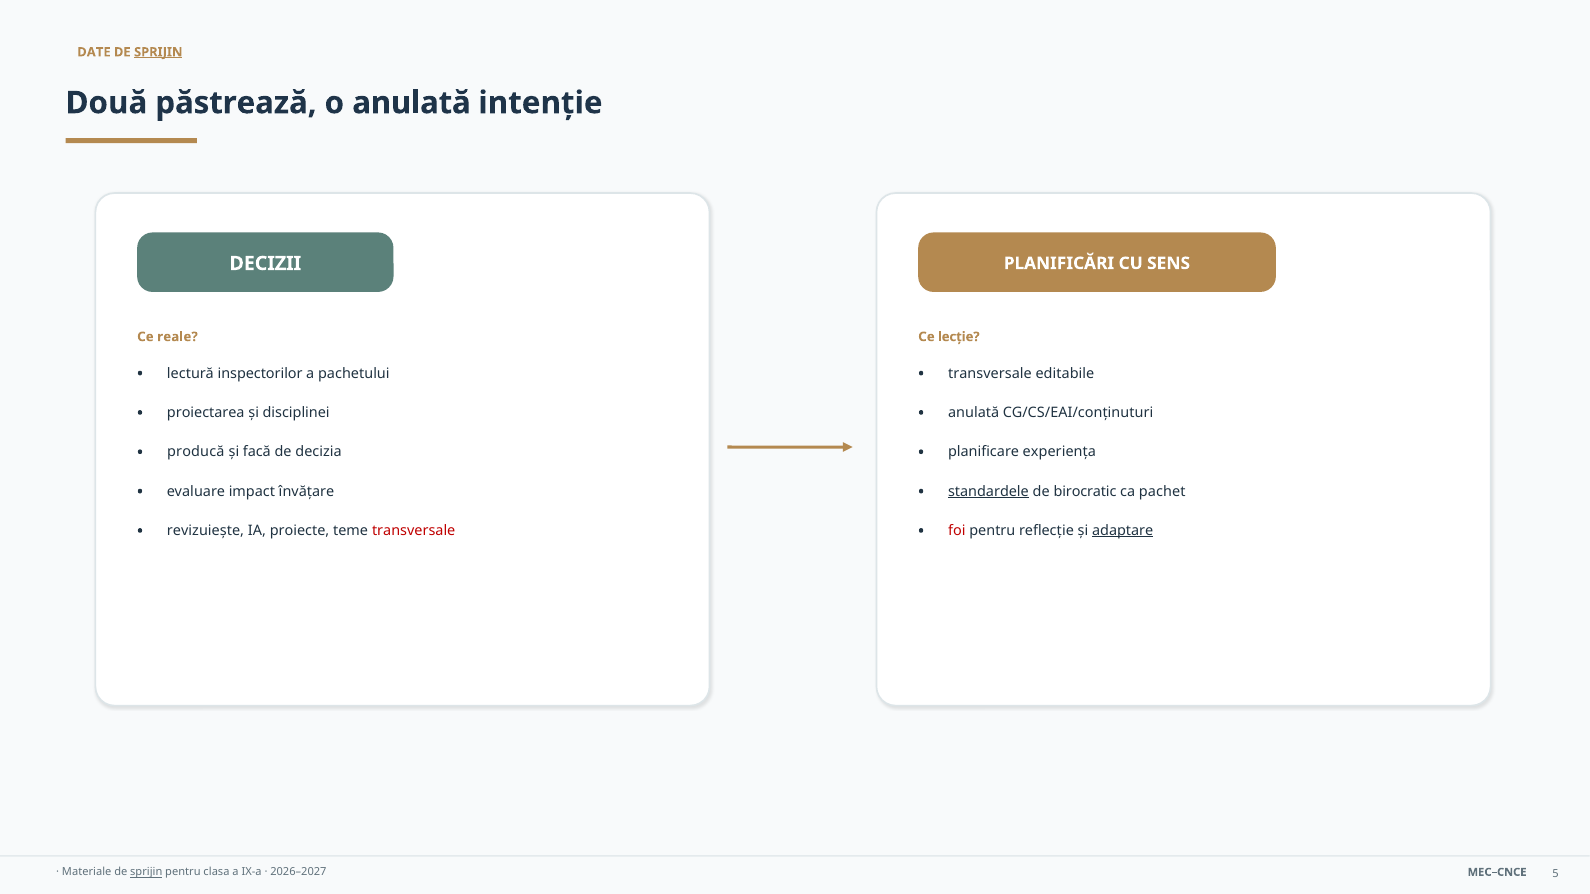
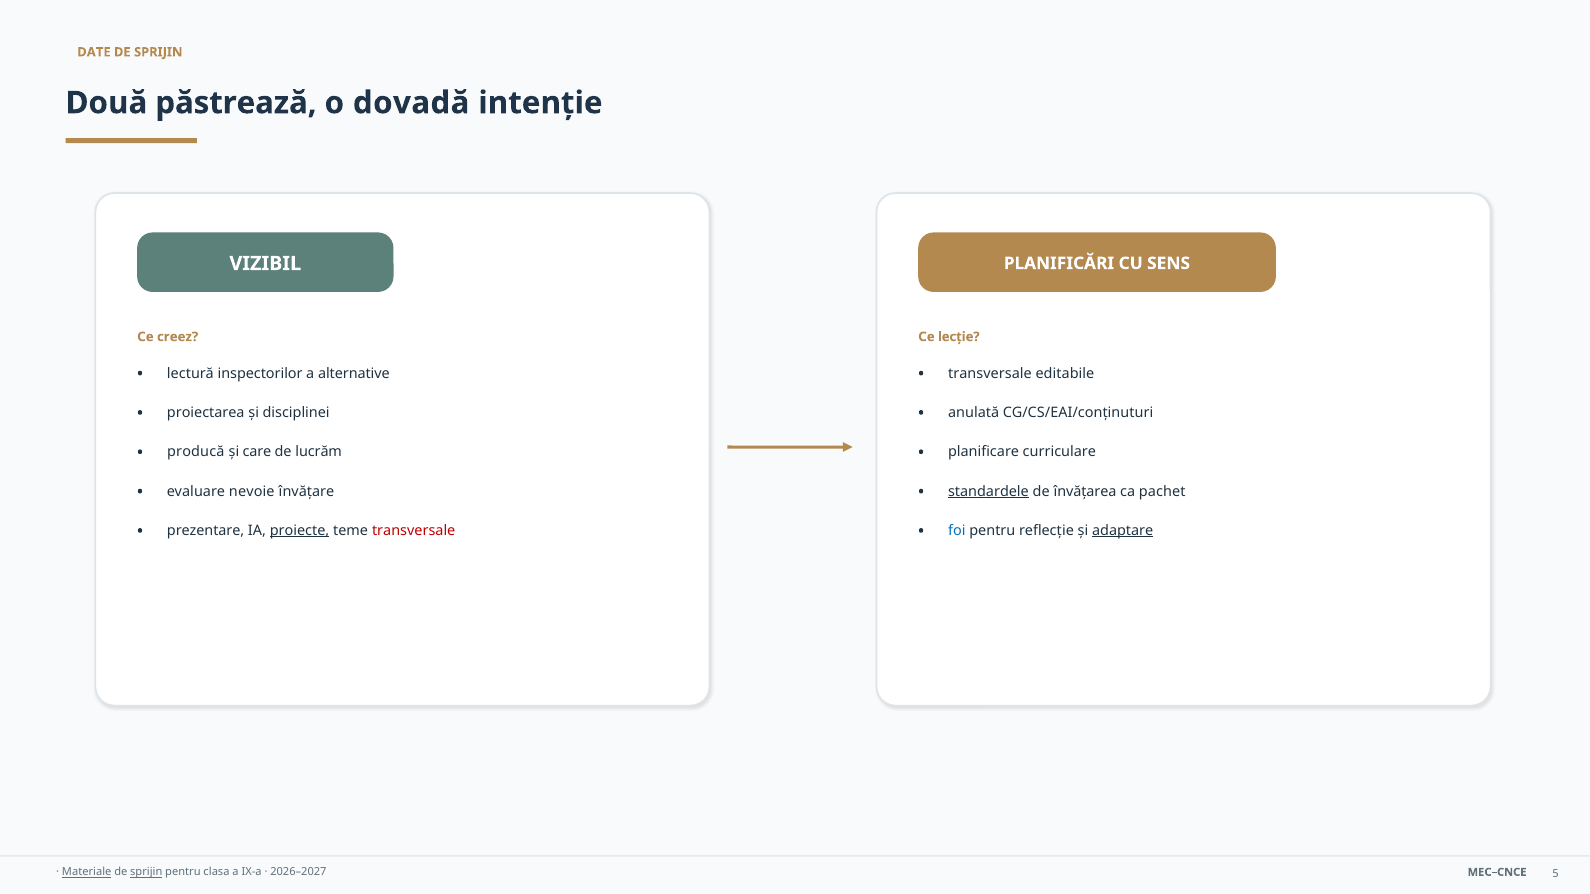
SPRIJIN at (158, 52) underline: present -> none
o anulată: anulată -> dovadă
DECIZII: DECIZII -> VIZIBIL
reale: reale -> creez
pachetului: pachetului -> alternative
facă: facă -> care
decizia: decizia -> lucrăm
experiența: experiența -> curriculare
impact: impact -> nevoie
birocratic: birocratic -> învățarea
revizuiește: revizuiește -> prezentare
proiecte underline: none -> present
foi colour: red -> blue
Materiale underline: none -> present
